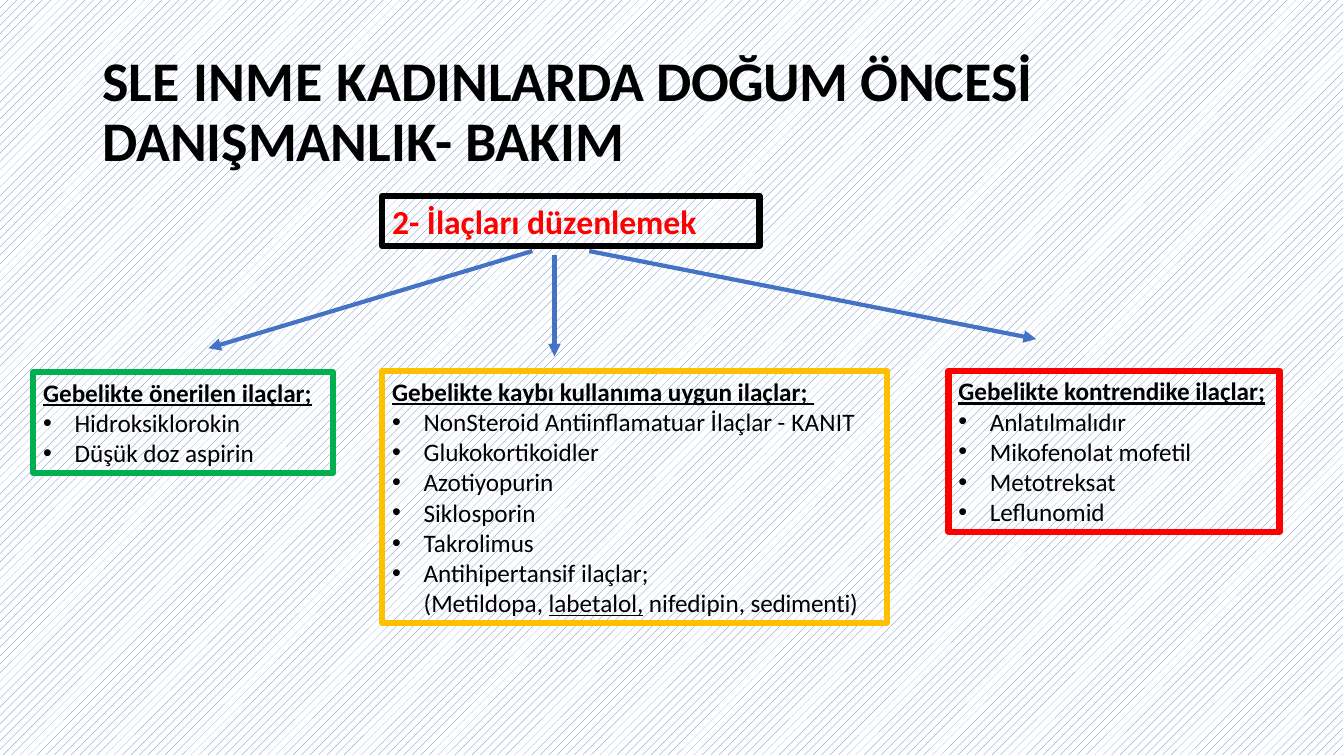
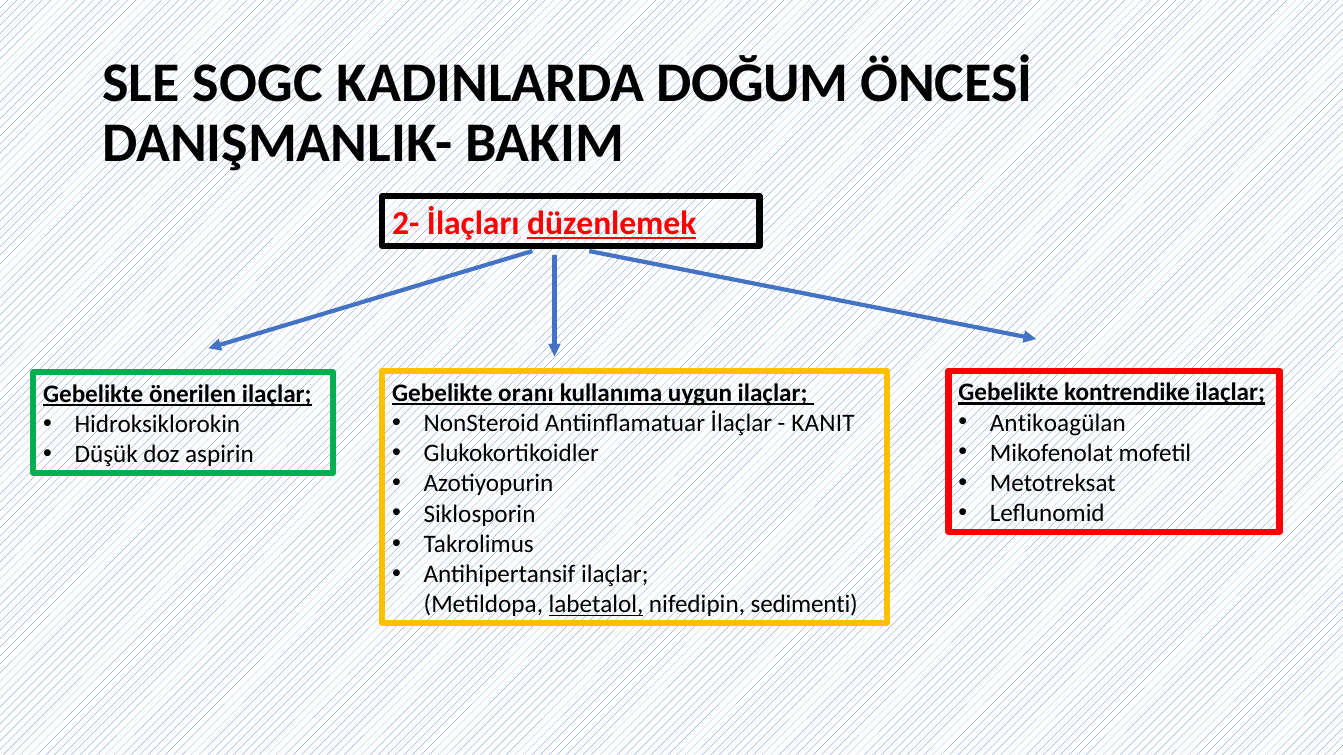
INME: INME -> SOGC
düzenlemek underline: none -> present
kaybı: kaybı -> oranı
Anlatılmalıdır: Anlatılmalıdır -> Antikoagülan
